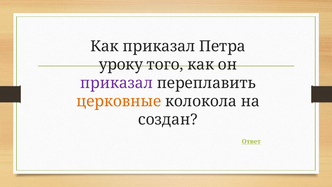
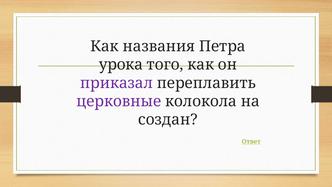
Как приказал: приказал -> названия
уроку: уроку -> урока
церковные colour: orange -> purple
